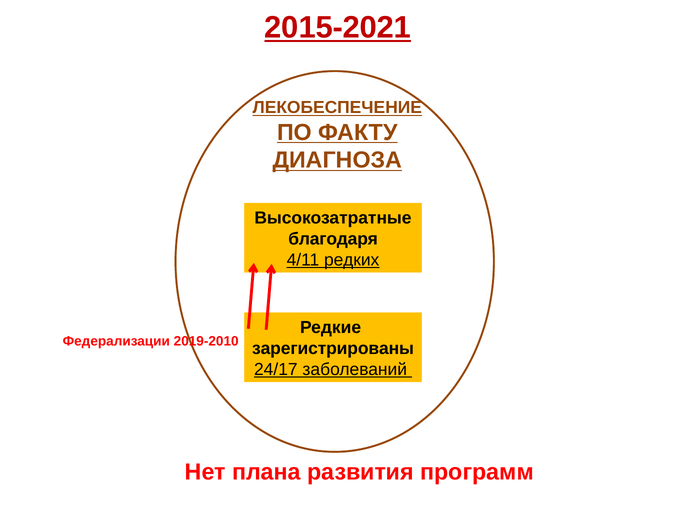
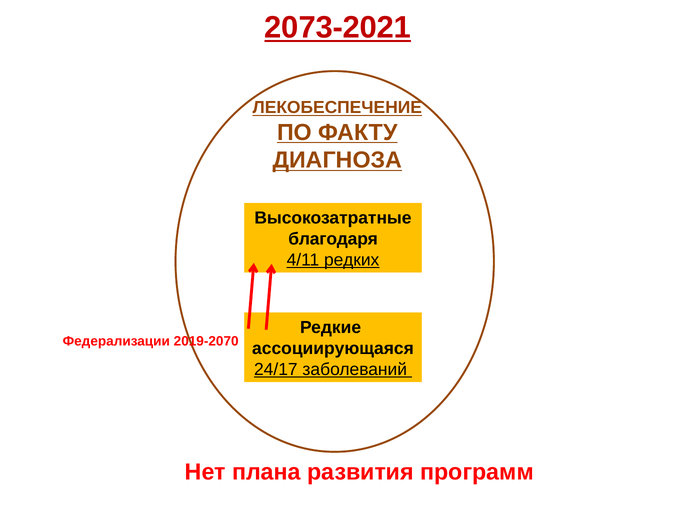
2015-2021: 2015-2021 -> 2073-2021
2019-2010: 2019-2010 -> 2019-2070
зарегистрированы: зарегистрированы -> ассоциирующаяся
